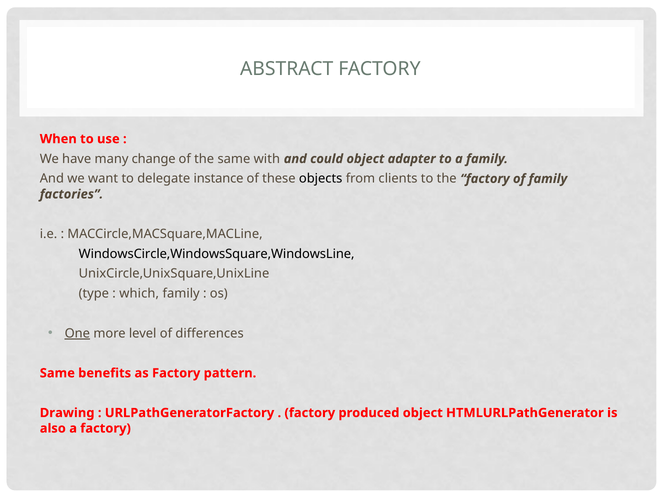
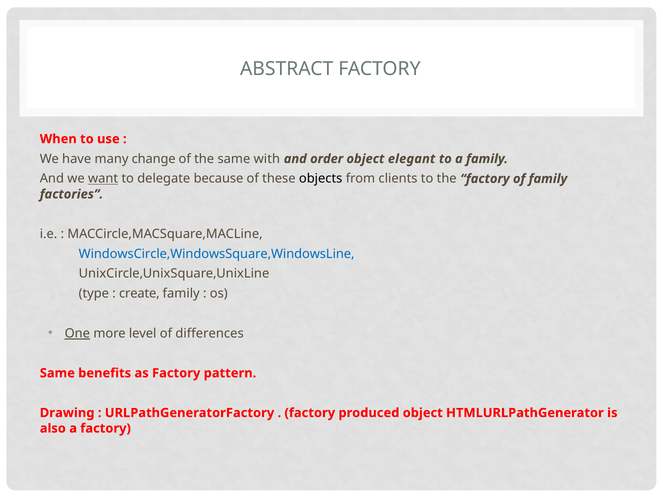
could: could -> order
adapter: adapter -> elegant
want underline: none -> present
instance: instance -> because
WindowsCircle,WindowsSquare,WindowsLine colour: black -> blue
which: which -> create
